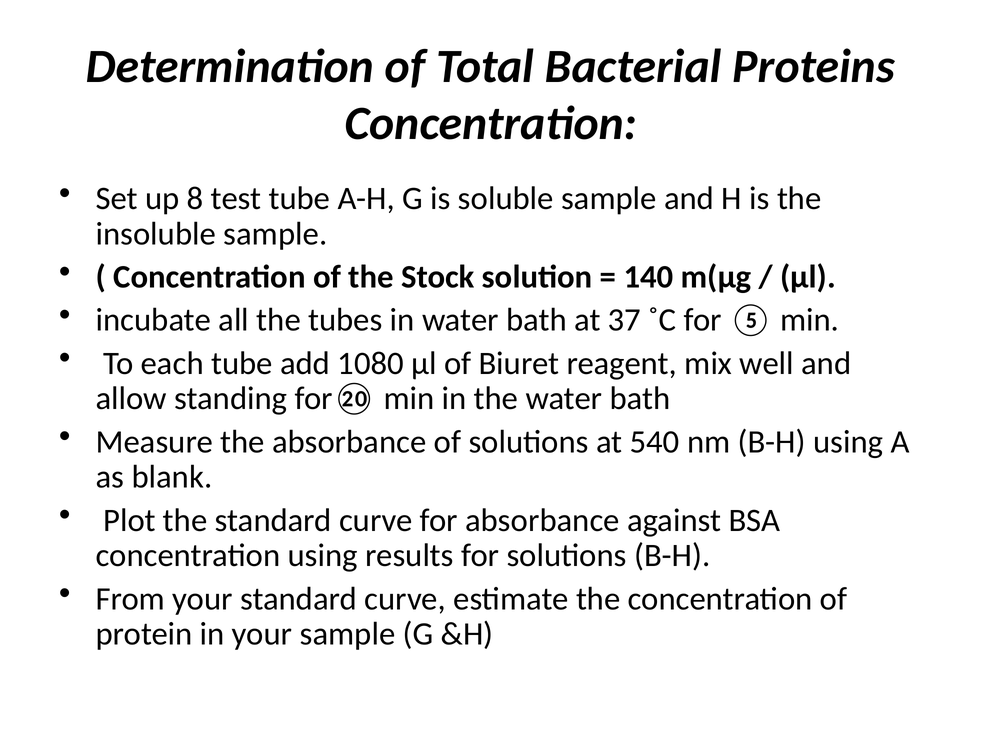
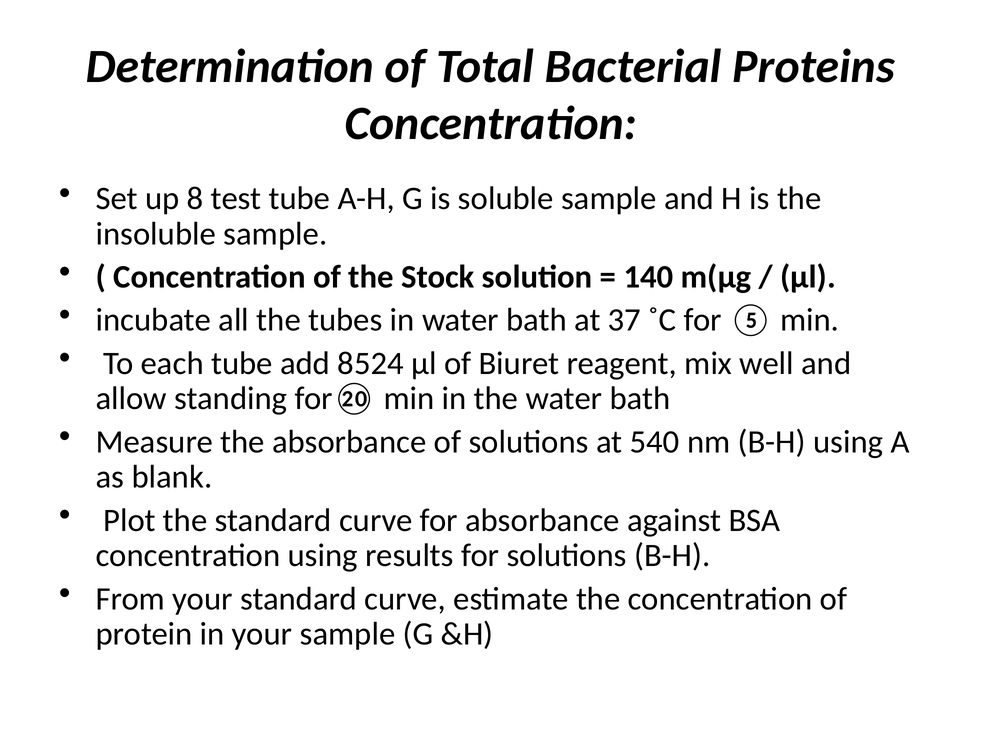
1080: 1080 -> 8524
